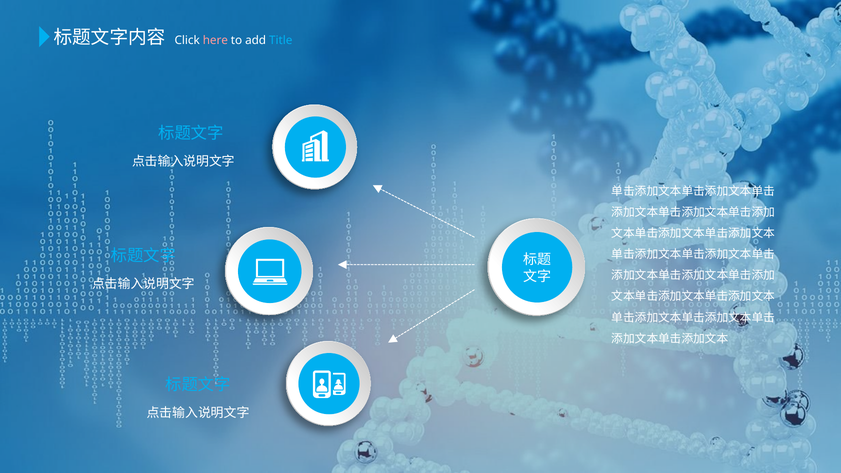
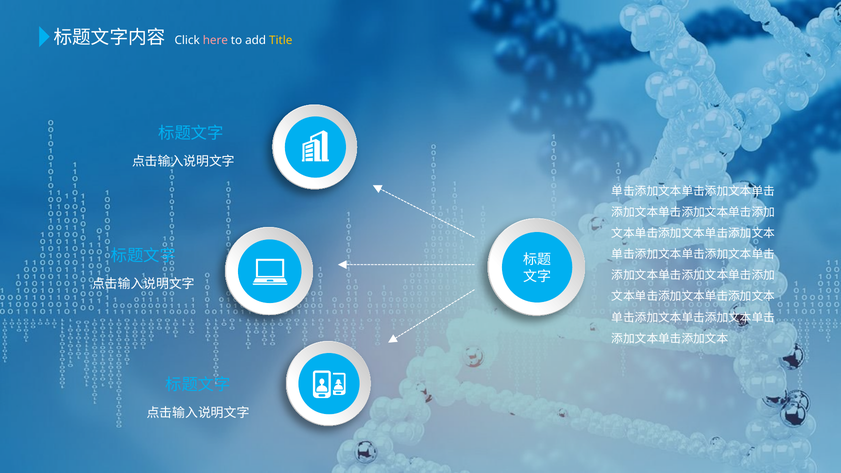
Title colour: light blue -> yellow
